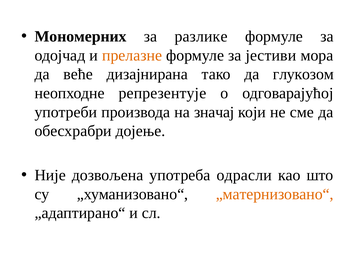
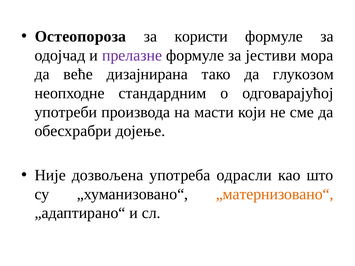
Мономерних: Мономерних -> Остеопороза
разлике: разлике -> користи
прелазне colour: orange -> purple
репрезентује: репрезентује -> стандардним
значај: значај -> масти
